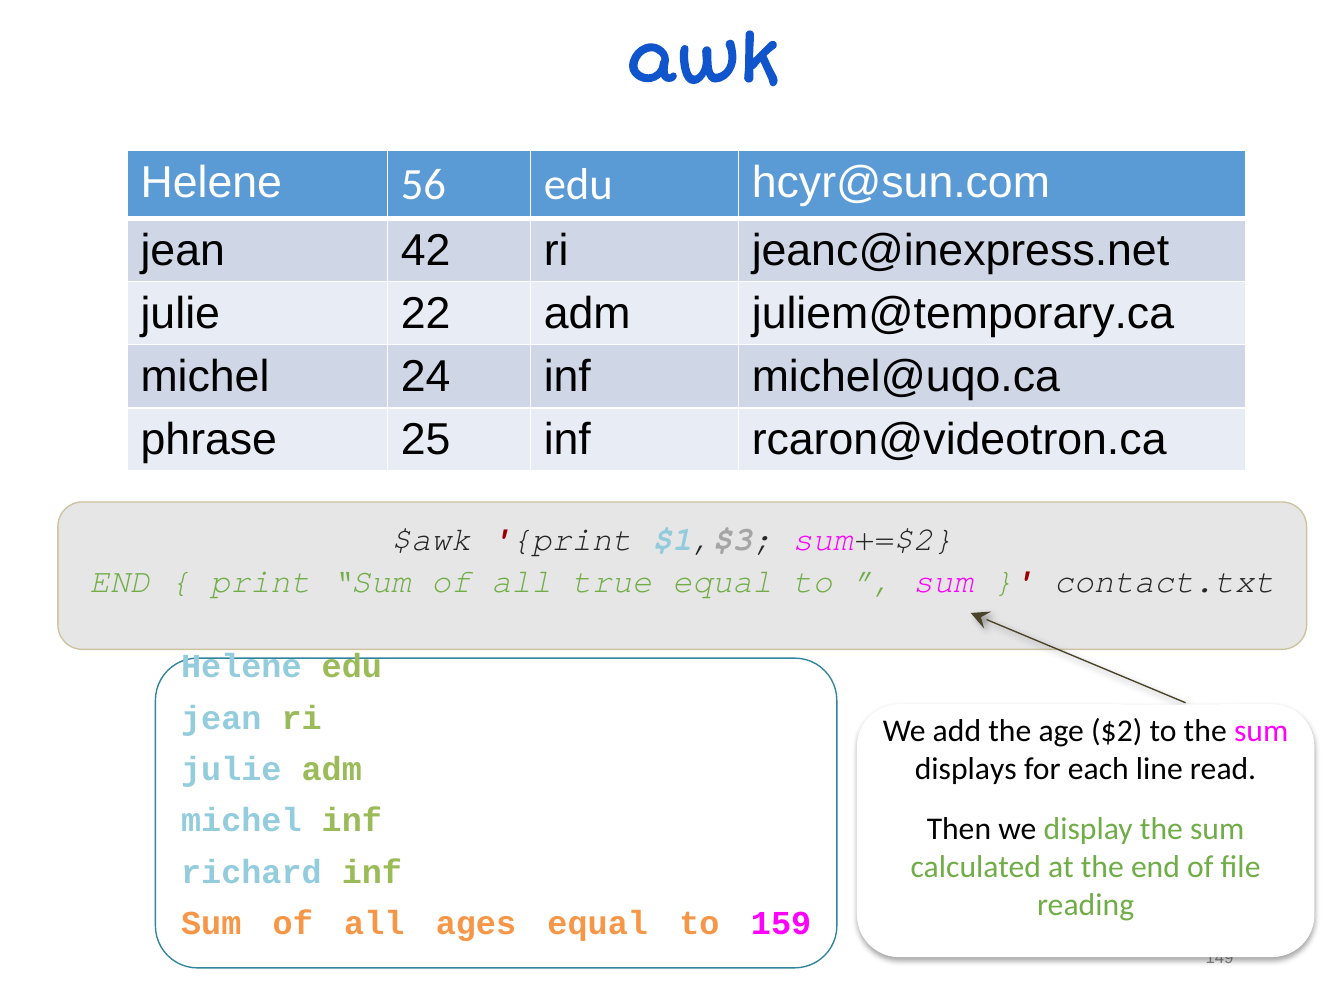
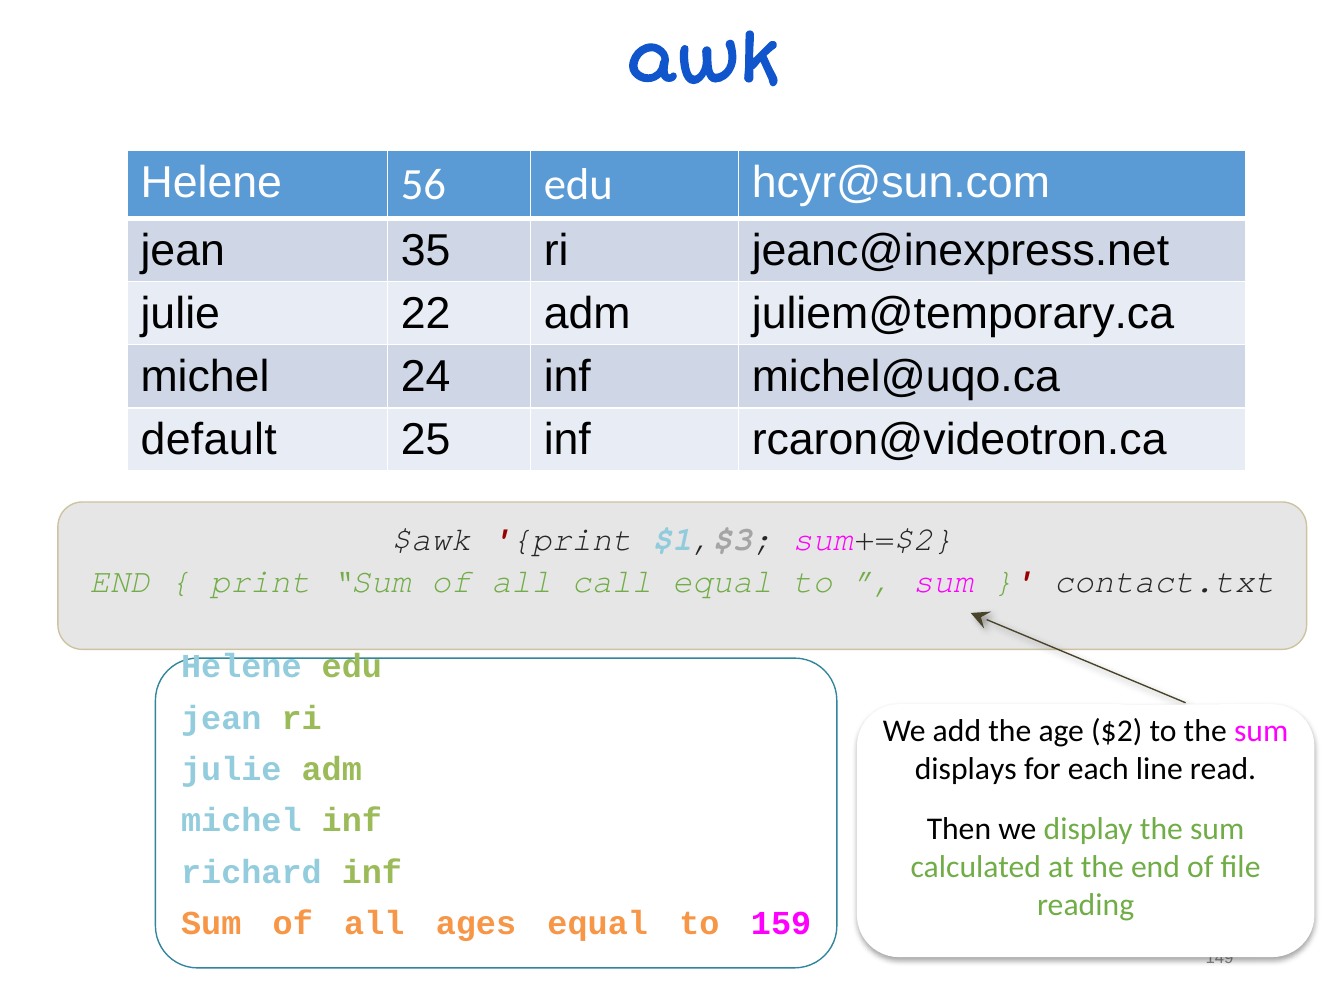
42: 42 -> 35
phrase: phrase -> default
true: true -> call
